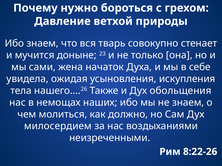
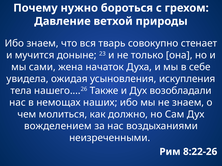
обольщения: обольщения -> возобладали
милосердием: милосердием -> вожделением
